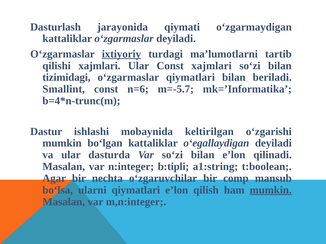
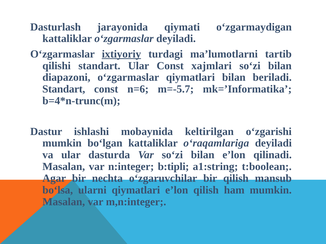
qilishi xajmlari: xajmlari -> standart
tizimidagi: tizimidagi -> diapazoni
Smallint at (64, 89): Smallint -> Standart
o‘egallaydigan: o‘egallaydigan -> o‘raqamlariga
bir comp: comp -> qilish
mumkin at (271, 190) underline: present -> none
